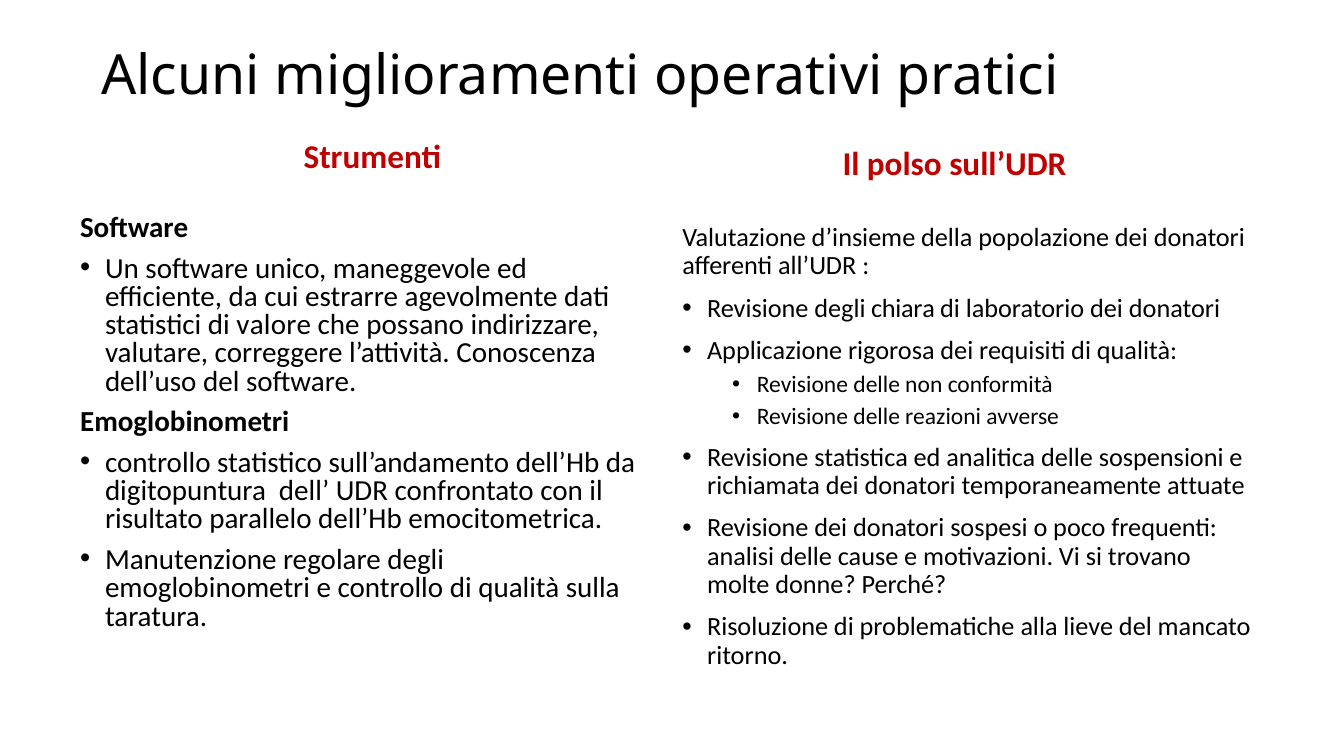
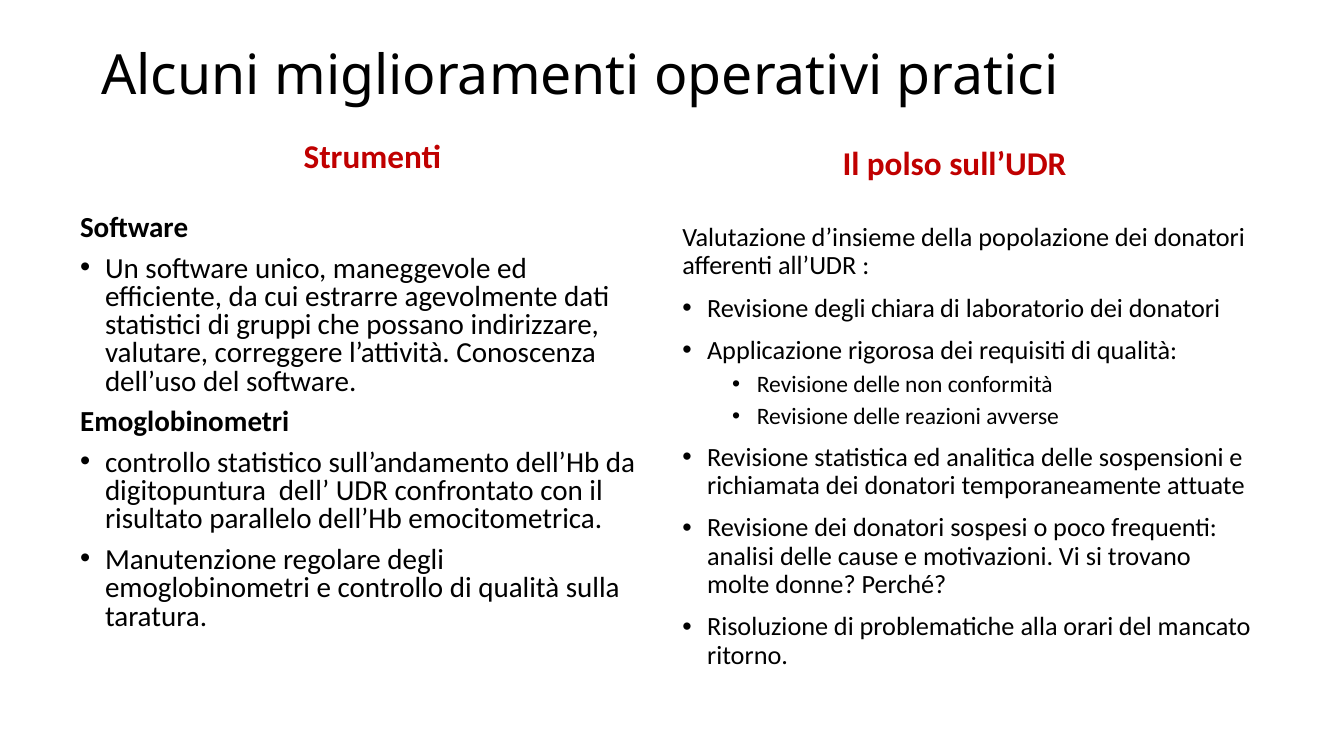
valore: valore -> gruppi
lieve: lieve -> orari
